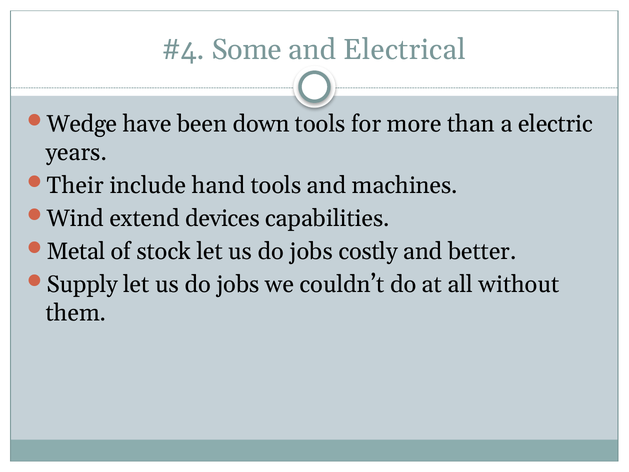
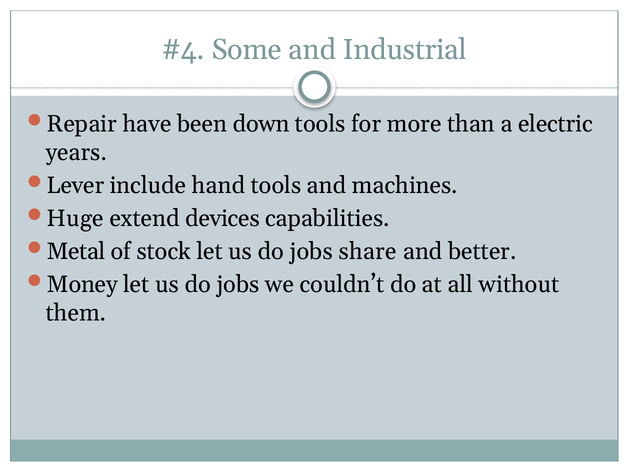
Electrical: Electrical -> Industrial
Wedge: Wedge -> Repair
Their: Their -> Lever
Wind: Wind -> Huge
costly: costly -> share
Supply: Supply -> Money
